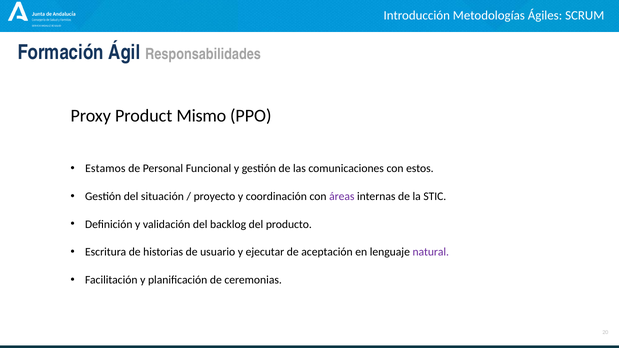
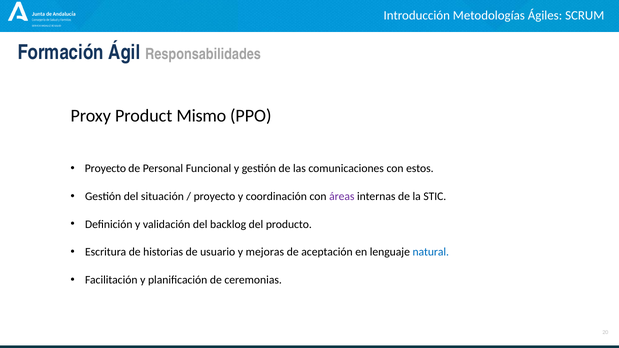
Estamos at (105, 169): Estamos -> Proyecto
ejecutar: ejecutar -> mejoras
natural colour: purple -> blue
